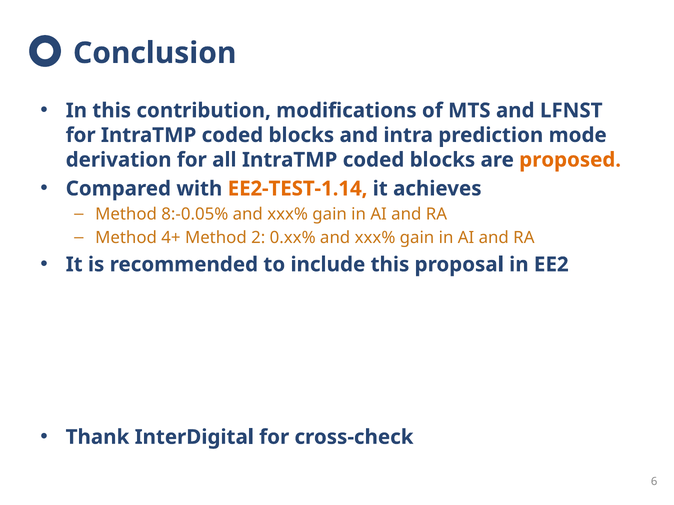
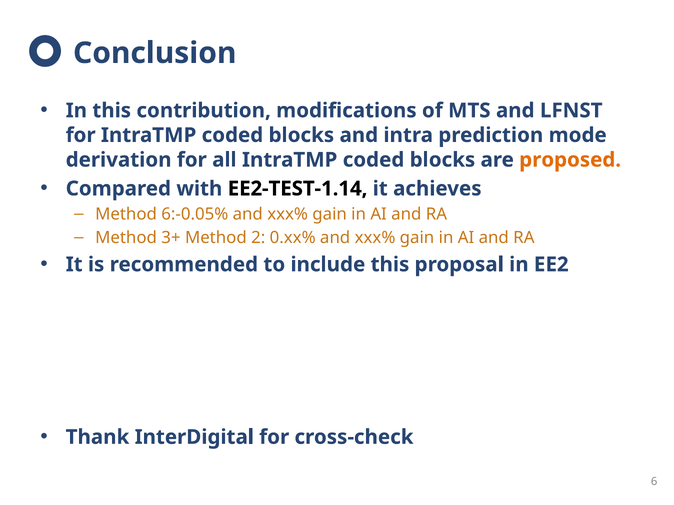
EE2-TEST-1.14 colour: orange -> black
8:-0.05%: 8:-0.05% -> 6:-0.05%
4+: 4+ -> 3+
